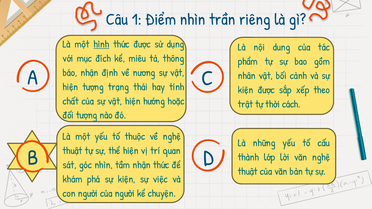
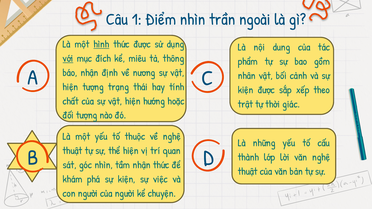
riêng: riêng -> ngoài
với underline: none -> present
cách: cách -> giác
